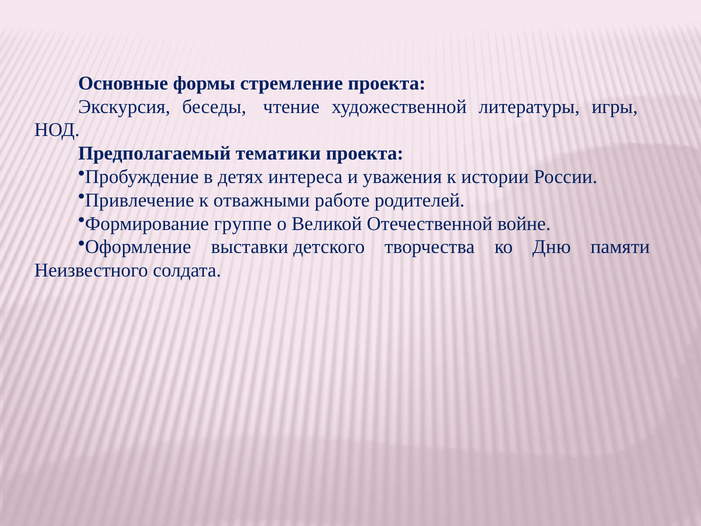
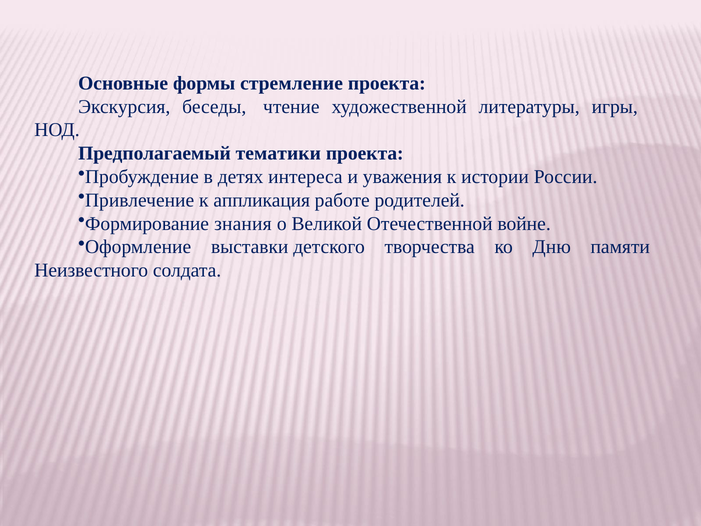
отважными: отважными -> аппликация
группе: группе -> знания
